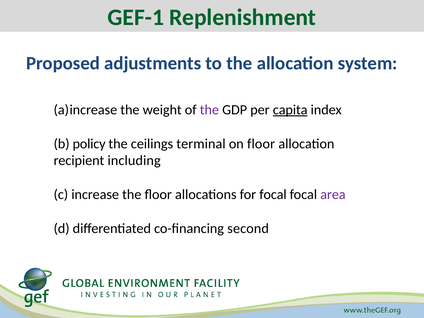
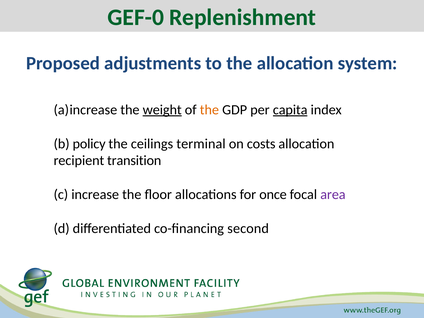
GEF-1: GEF-1 -> GEF-0
weight underline: none -> present
the at (209, 110) colour: purple -> orange
on floor: floor -> costs
including: including -> transition
for focal: focal -> once
